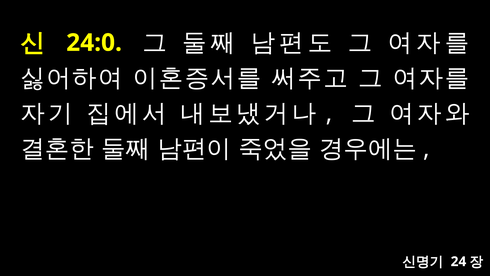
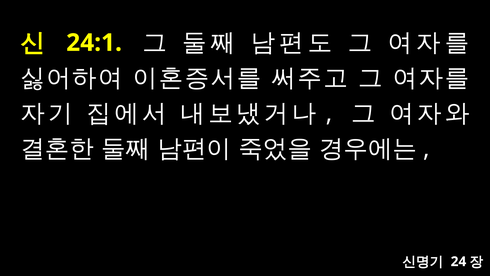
24:0: 24:0 -> 24:1
